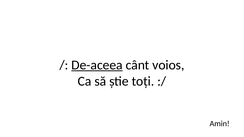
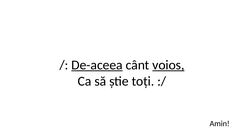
voios underline: none -> present
